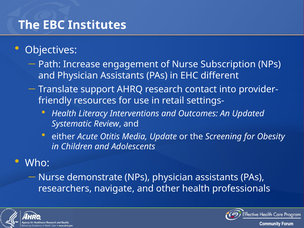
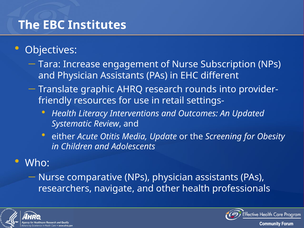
Path: Path -> Tara
support: support -> graphic
contact: contact -> rounds
demonstrate: demonstrate -> comparative
